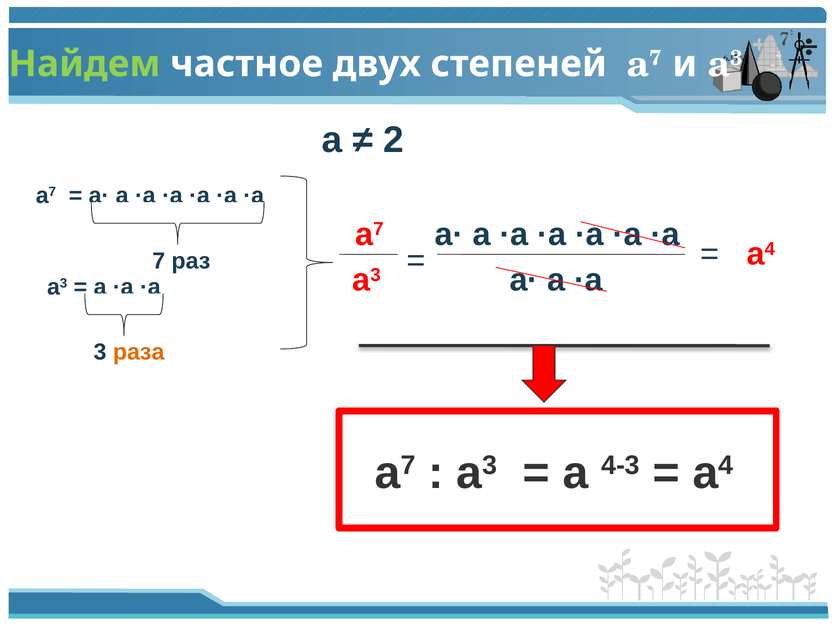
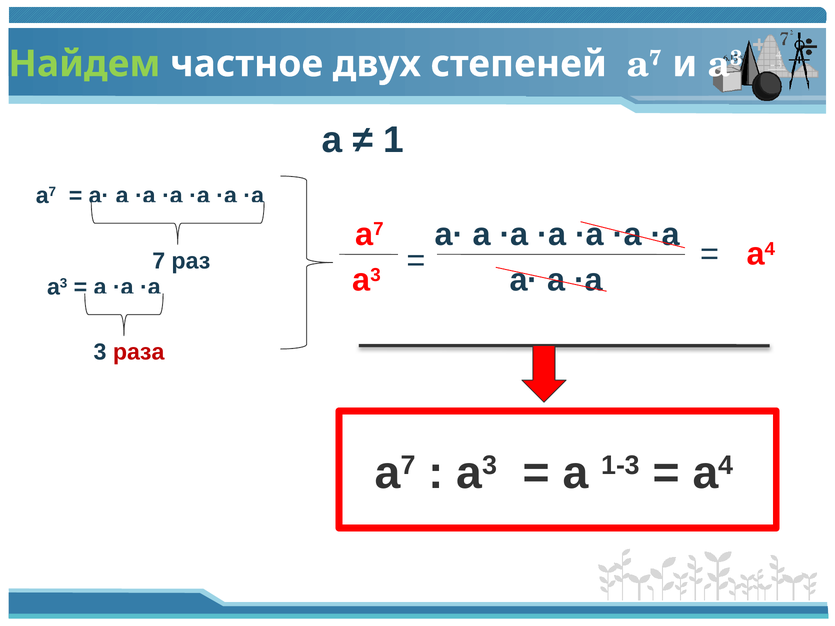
2: 2 -> 1
раза colour: orange -> red
4-3: 4-3 -> 1-3
